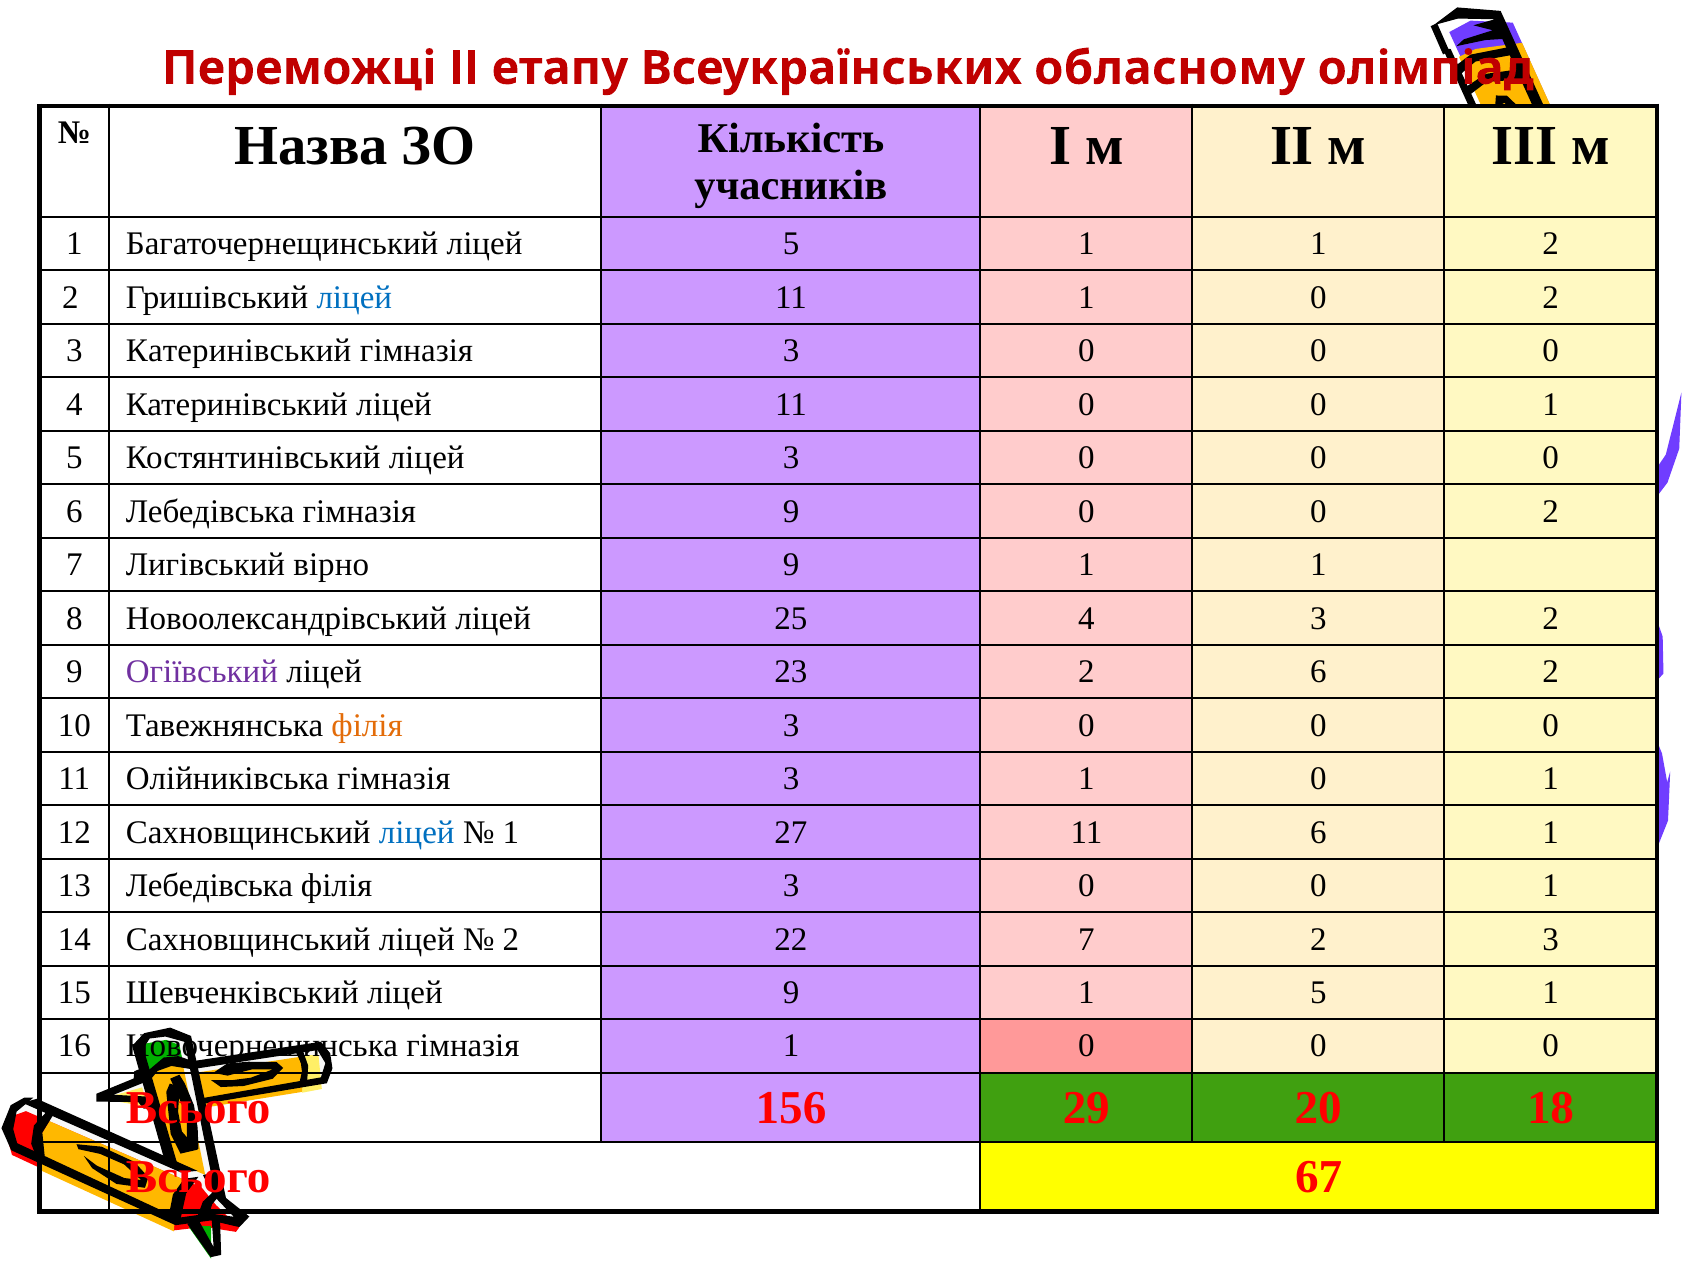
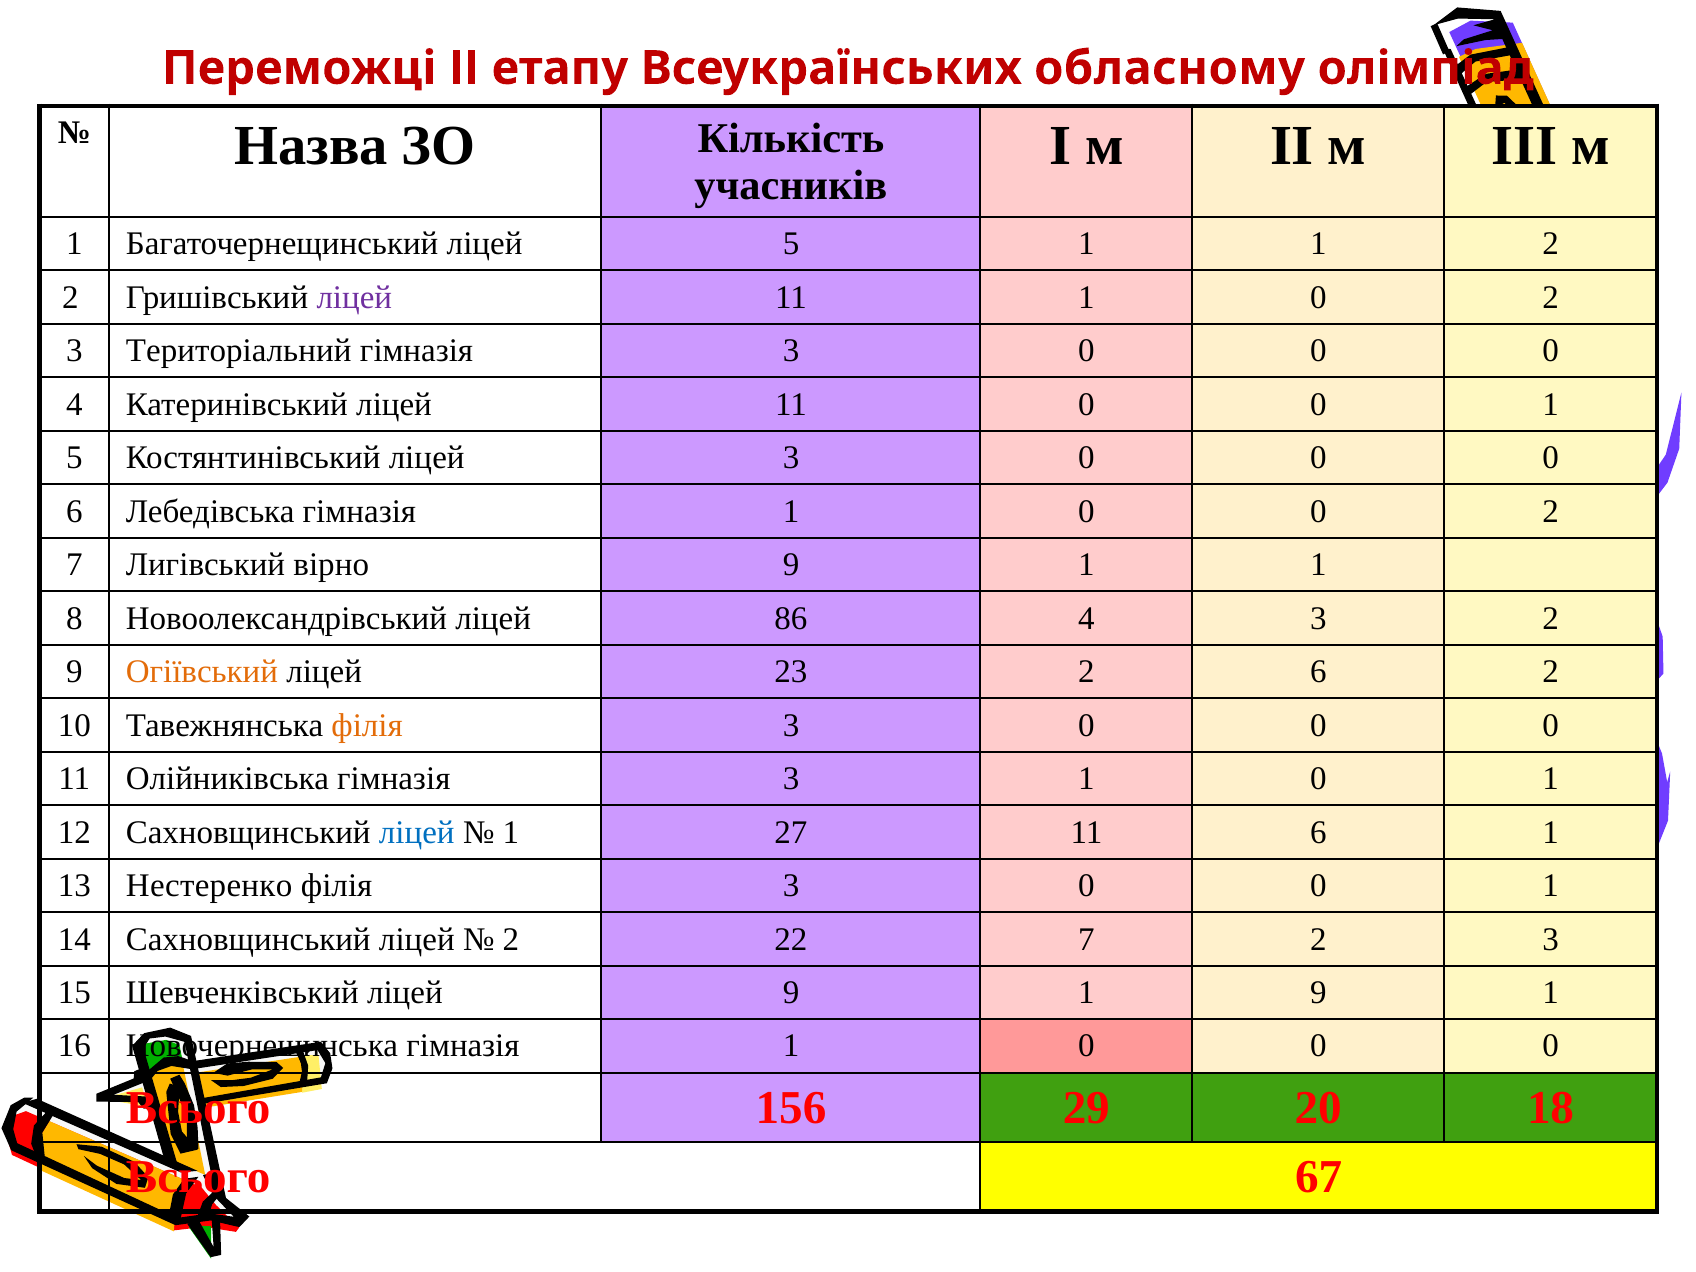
ліцей at (354, 297) colour: blue -> purple
3 Катеринівський: Катеринівський -> Територіальний
Лебедівська гімназія 9: 9 -> 1
25: 25 -> 86
Огіївський colour: purple -> orange
13 Лебедівська: Лебедівська -> Нестеренко
9 1 5: 5 -> 9
